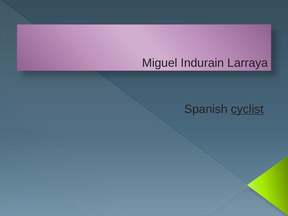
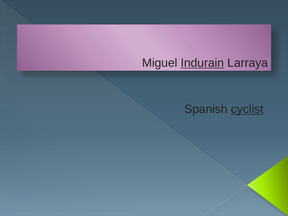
Indurain underline: none -> present
